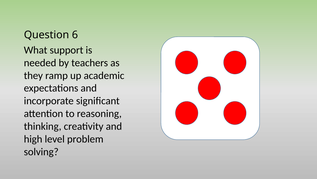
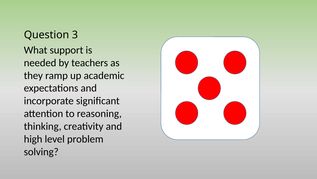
6: 6 -> 3
